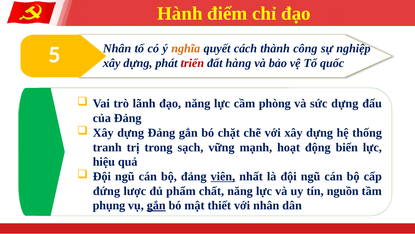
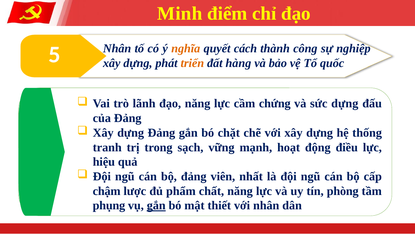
Hành: Hành -> Minh
triển colour: red -> orange
phòng: phòng -> chứng
biển: biển -> điều
viên underline: present -> none
đứng: đứng -> chậm
nguồn: nguồn -> phòng
